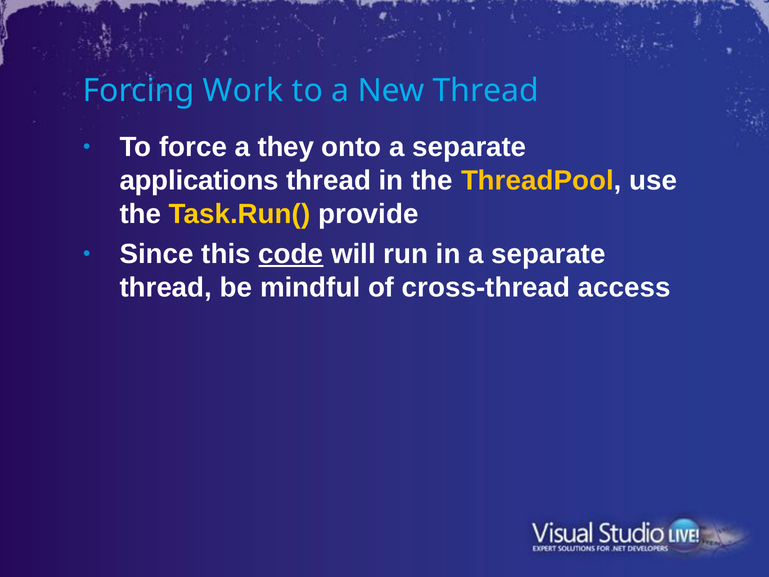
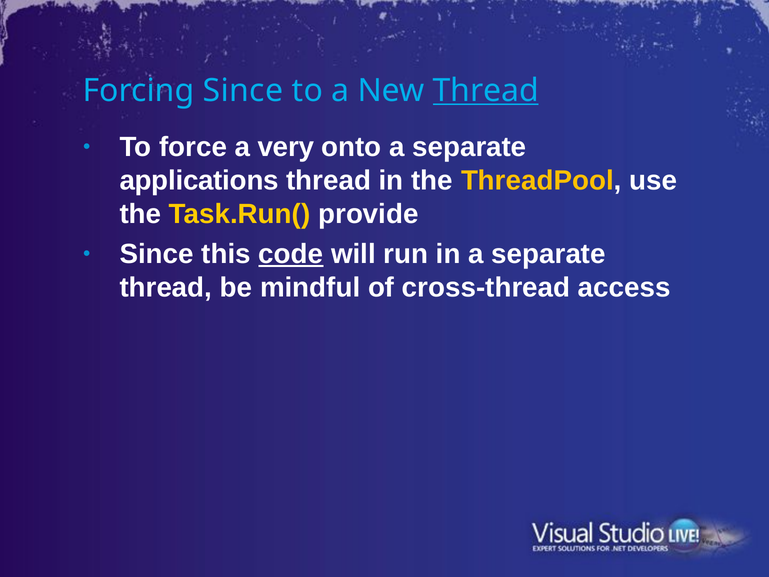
Forcing Work: Work -> Since
Thread at (486, 90) underline: none -> present
they: they -> very
